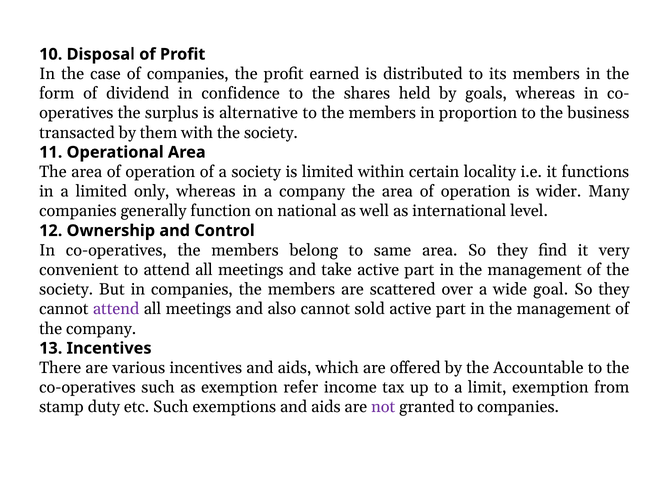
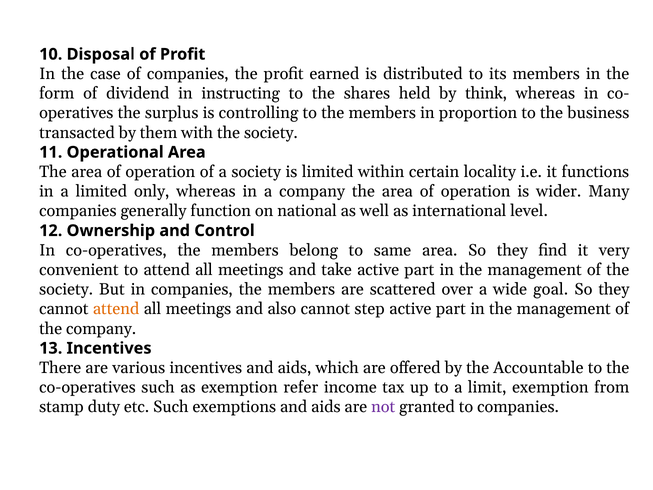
confidence: confidence -> instructing
goals: goals -> think
alternative: alternative -> controlling
attend at (116, 309) colour: purple -> orange
sold: sold -> step
